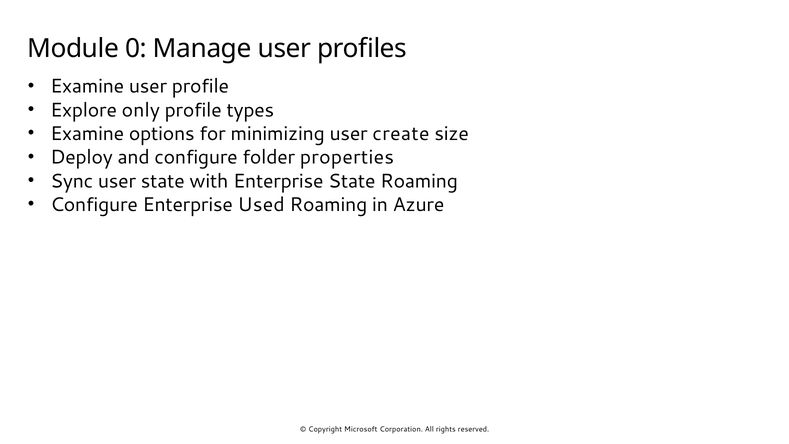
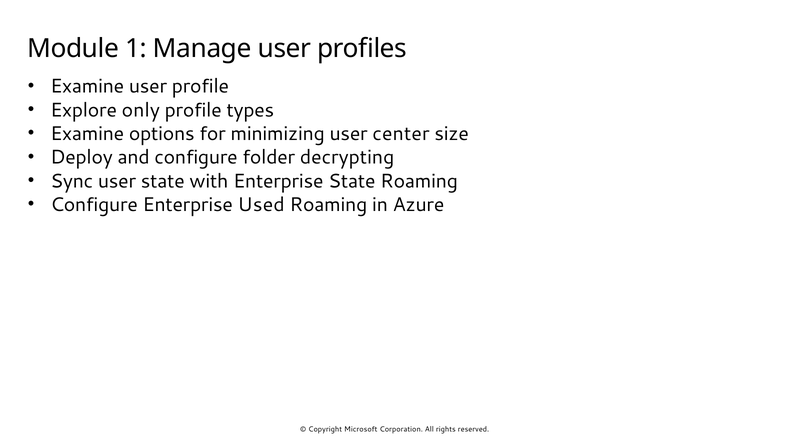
0: 0 -> 1
create: create -> center
properties: properties -> decrypting
